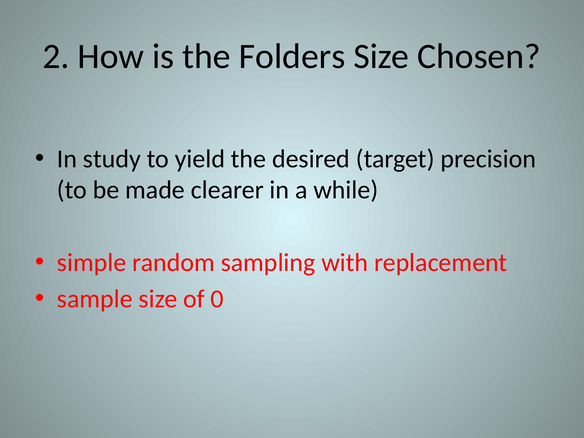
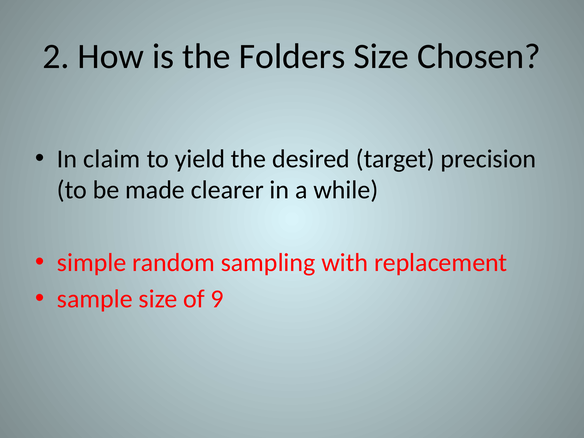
study: study -> claim
0: 0 -> 9
